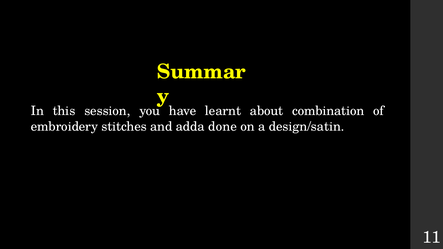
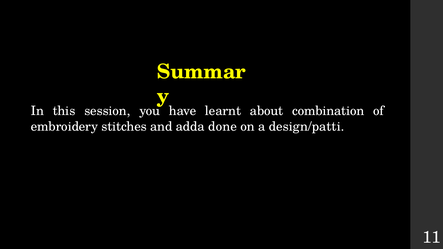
design/satin: design/satin -> design/patti
